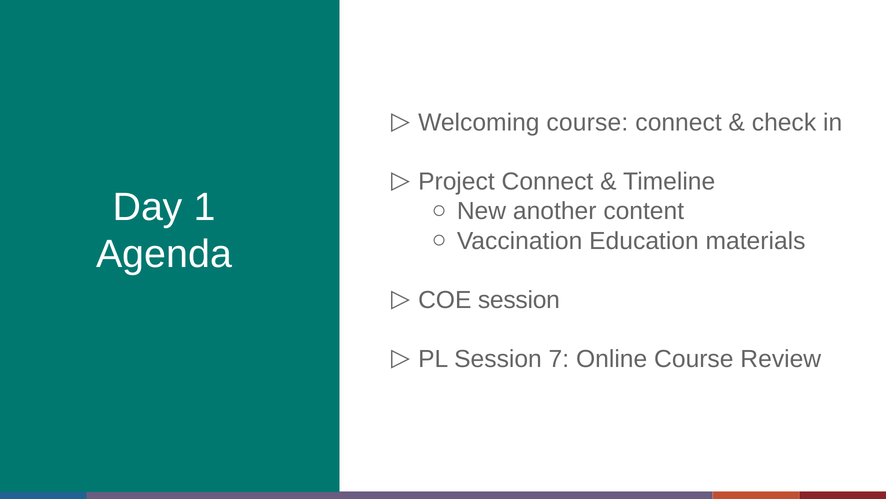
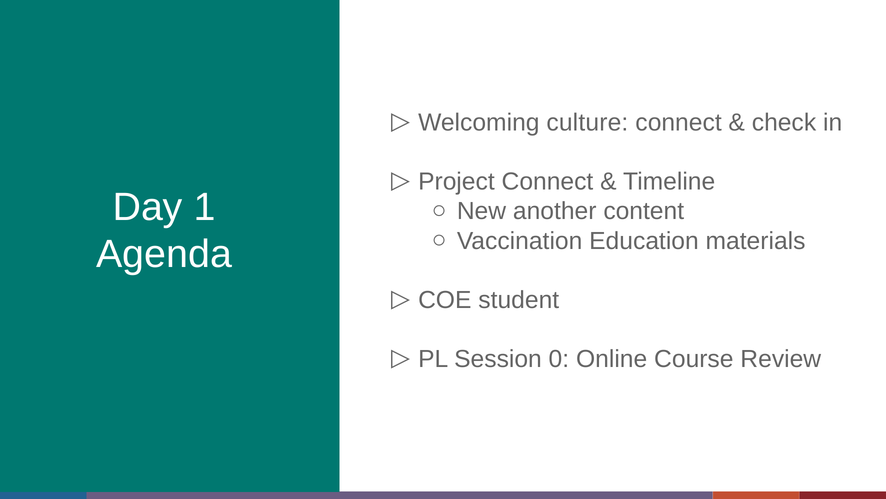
Welcoming course: course -> culture
COE session: session -> student
7: 7 -> 0
